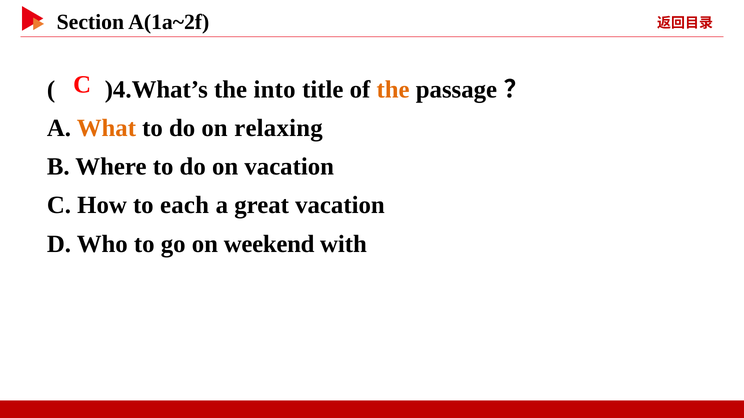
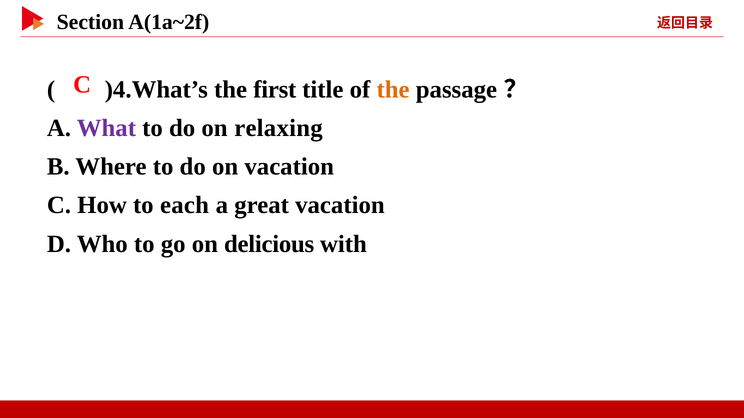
into: into -> first
What colour: orange -> purple
weekend: weekend -> delicious
